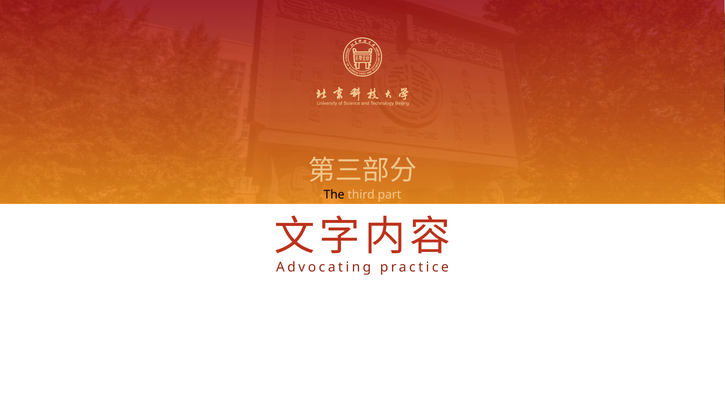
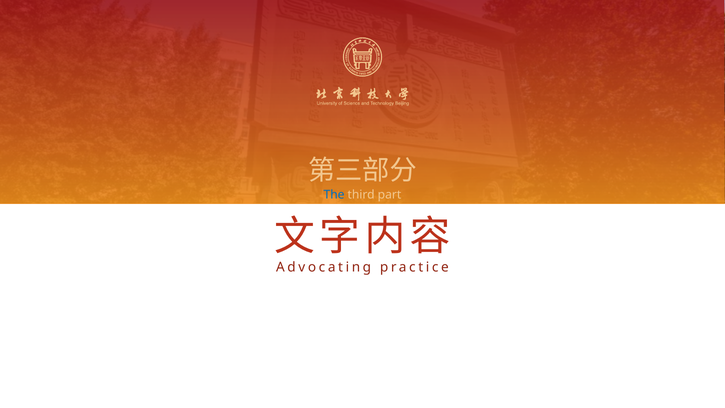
The colour: black -> blue
